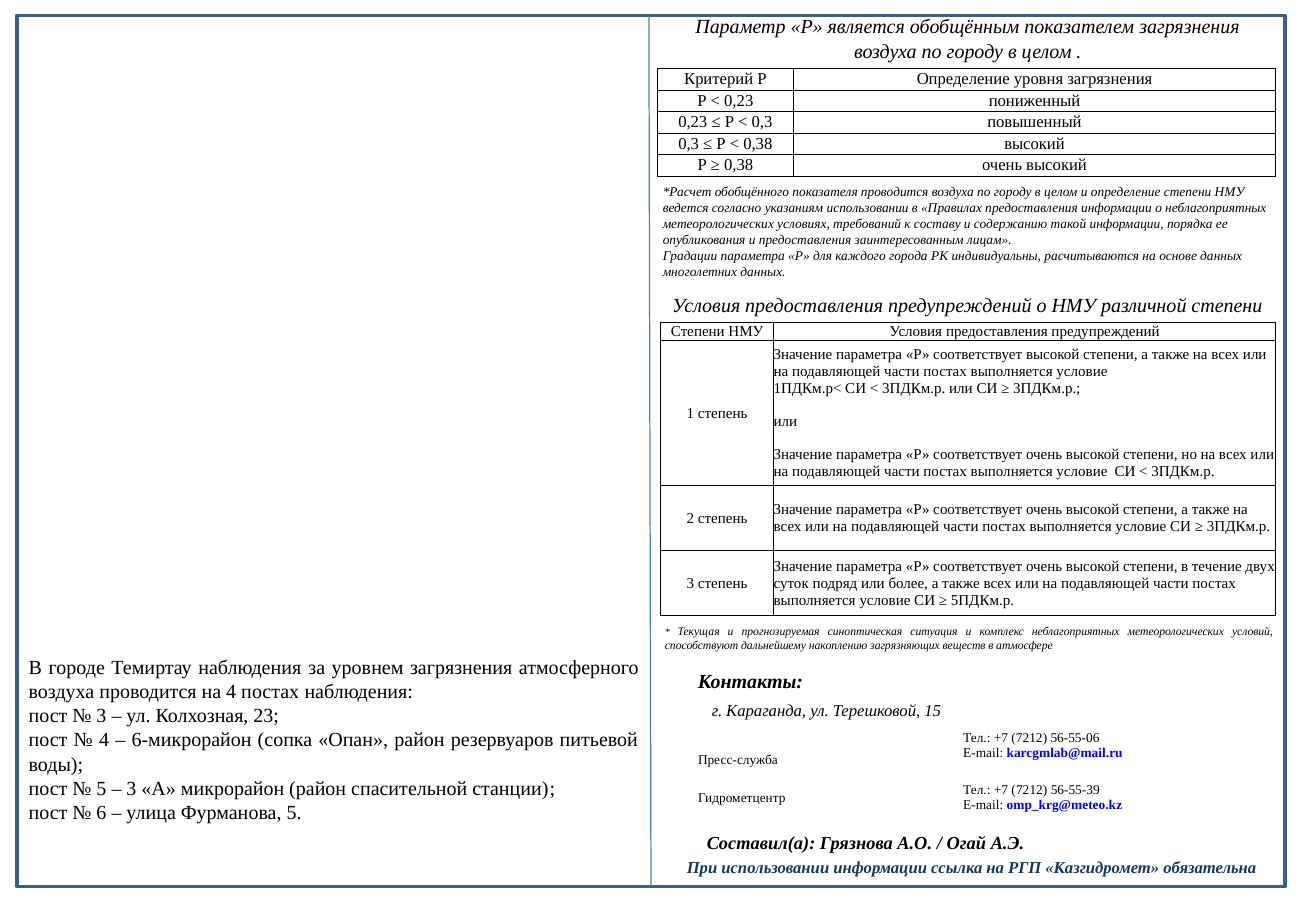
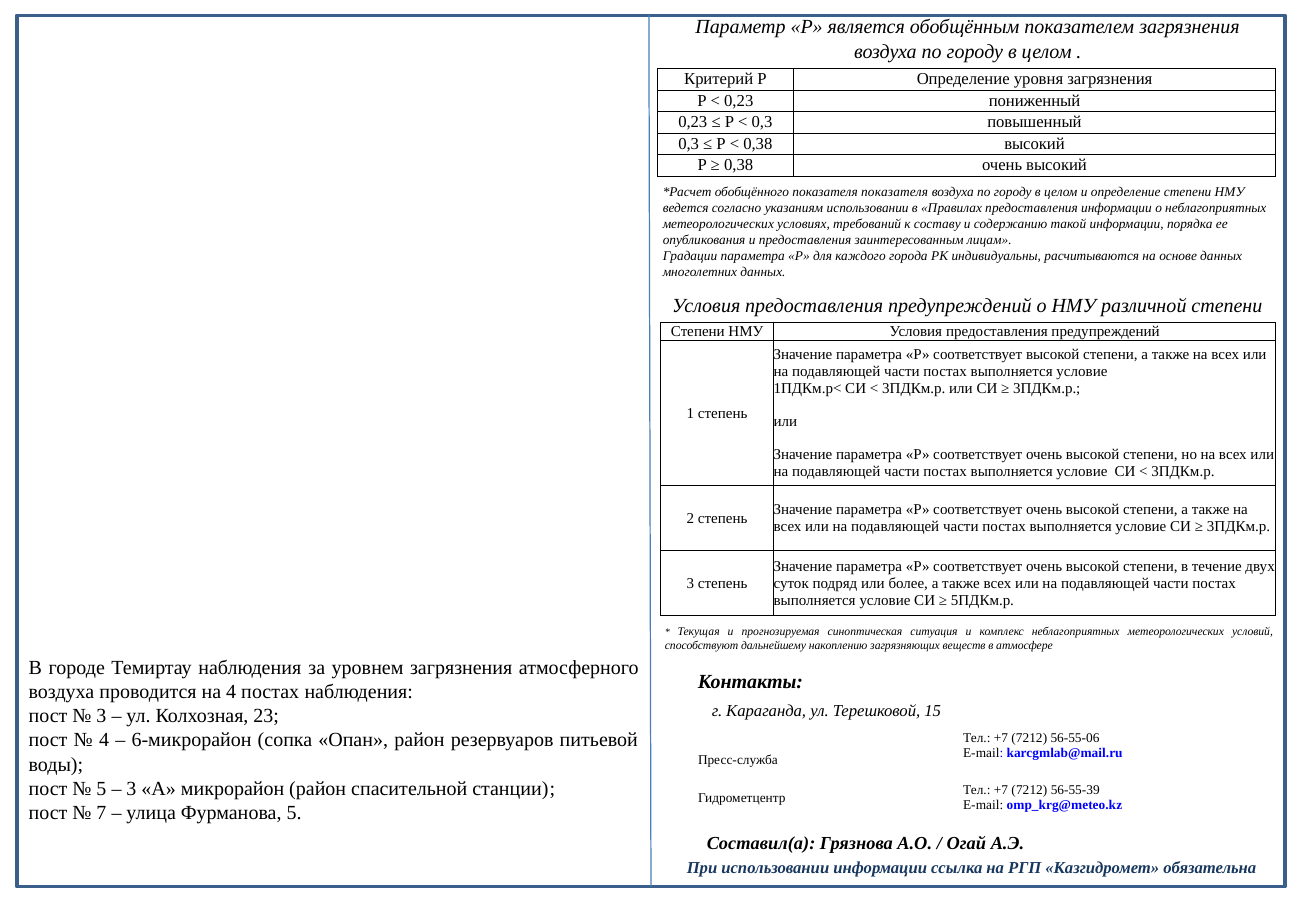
показателя проводится: проводится -> показателя
6: 6 -> 7
